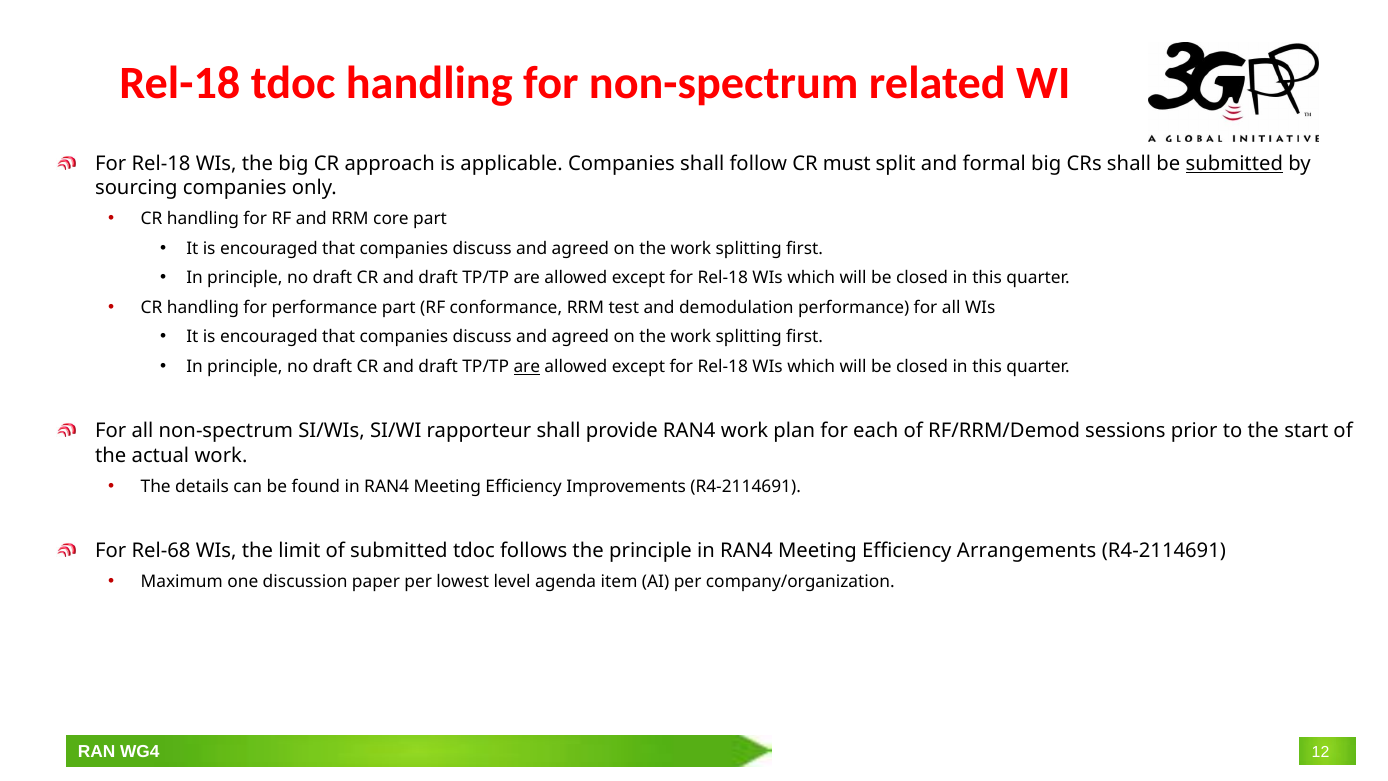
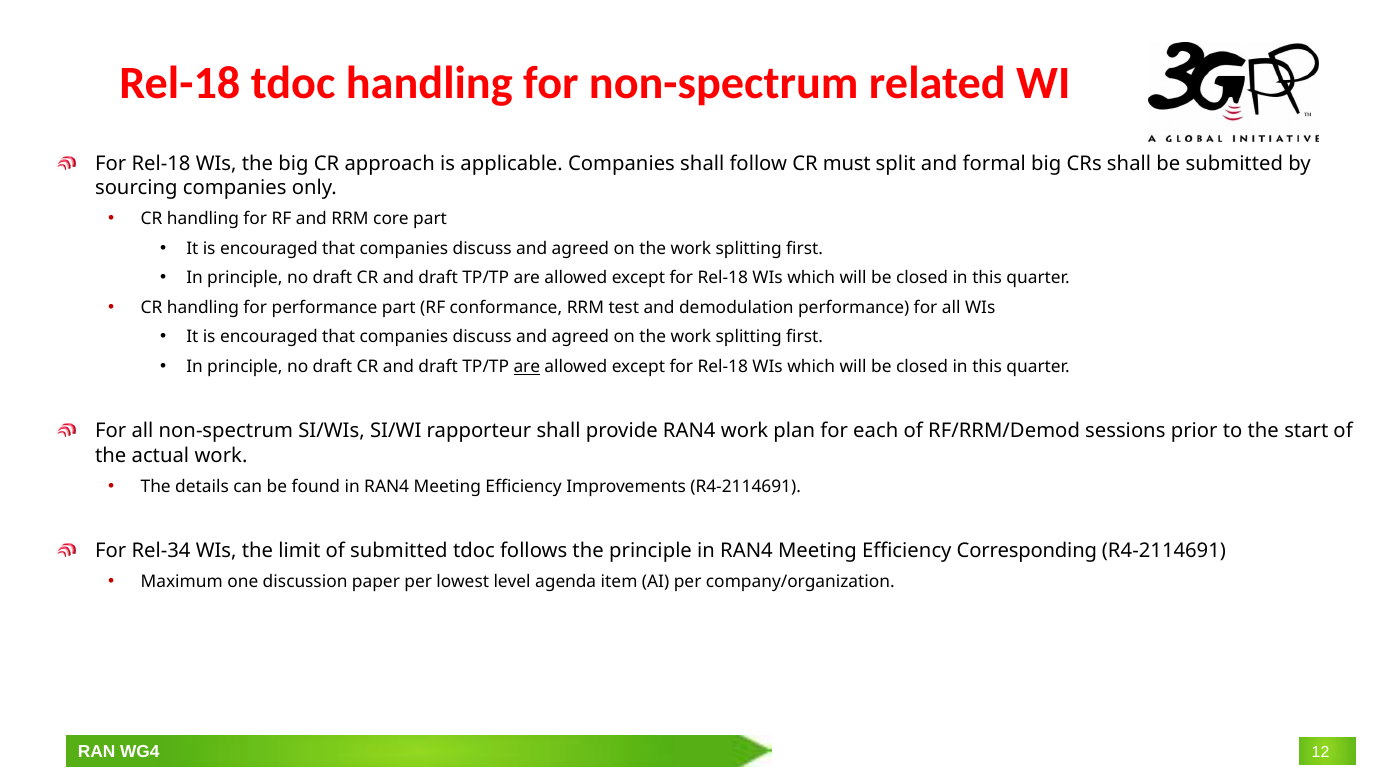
submitted at (1234, 164) underline: present -> none
Rel-68: Rel-68 -> Rel-34
Arrangements: Arrangements -> Corresponding
